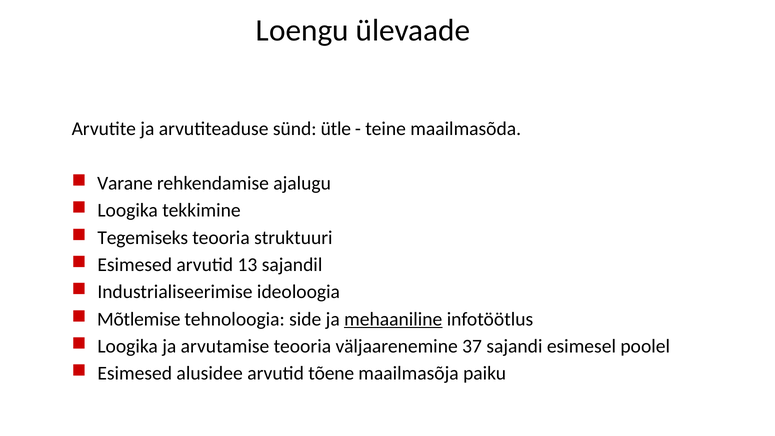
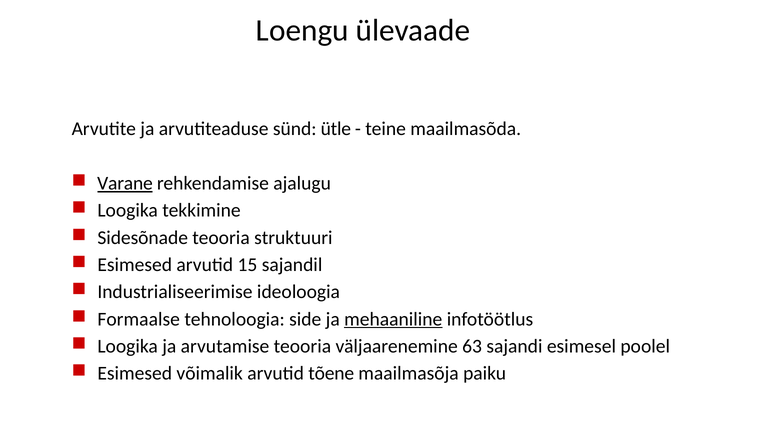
Varane underline: none -> present
Tegemiseks: Tegemiseks -> Sidesõnade
13: 13 -> 15
Mõtlemise: Mõtlemise -> Formaalse
37: 37 -> 63
alusidee: alusidee -> võimalik
